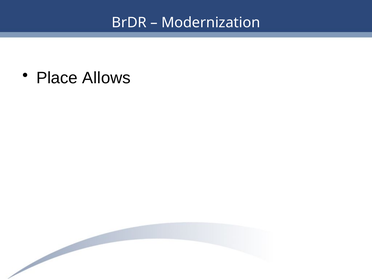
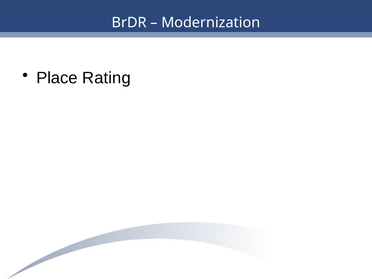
Allows: Allows -> Rating
